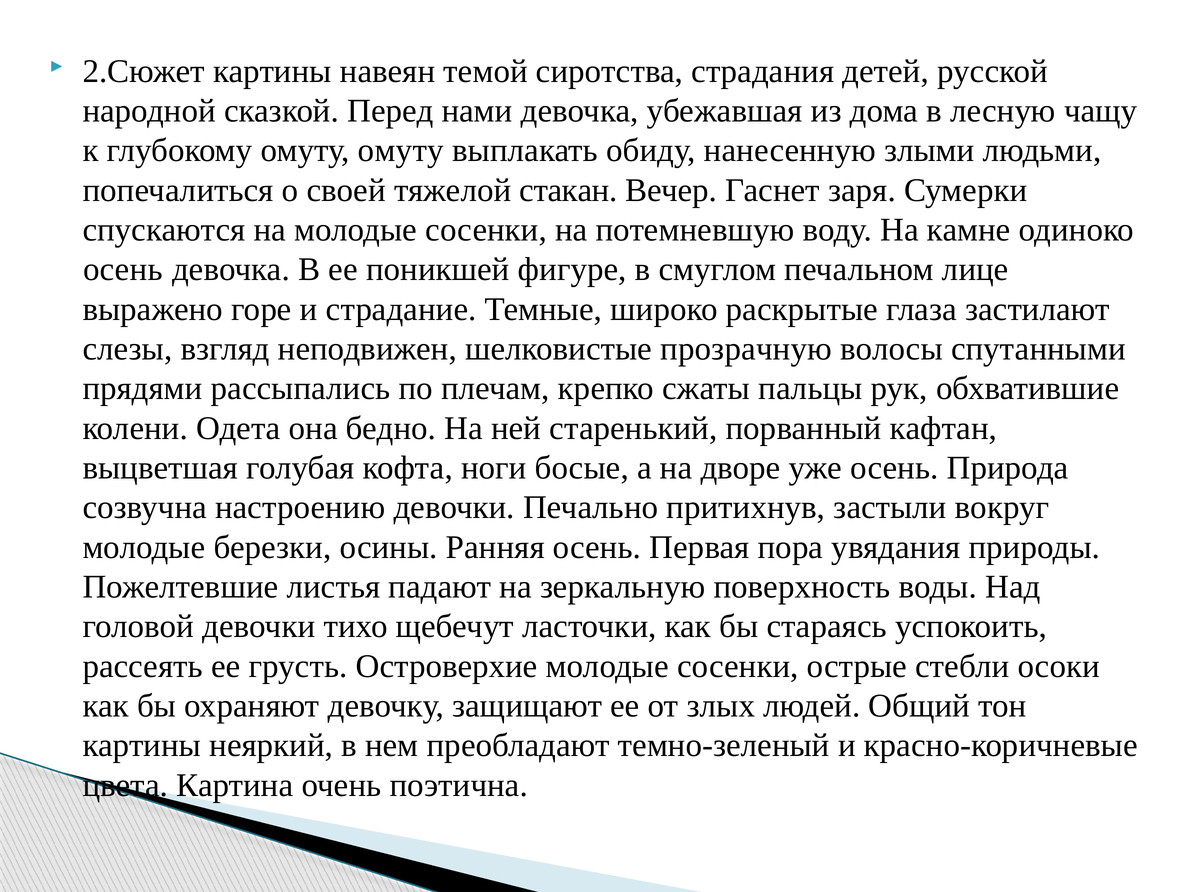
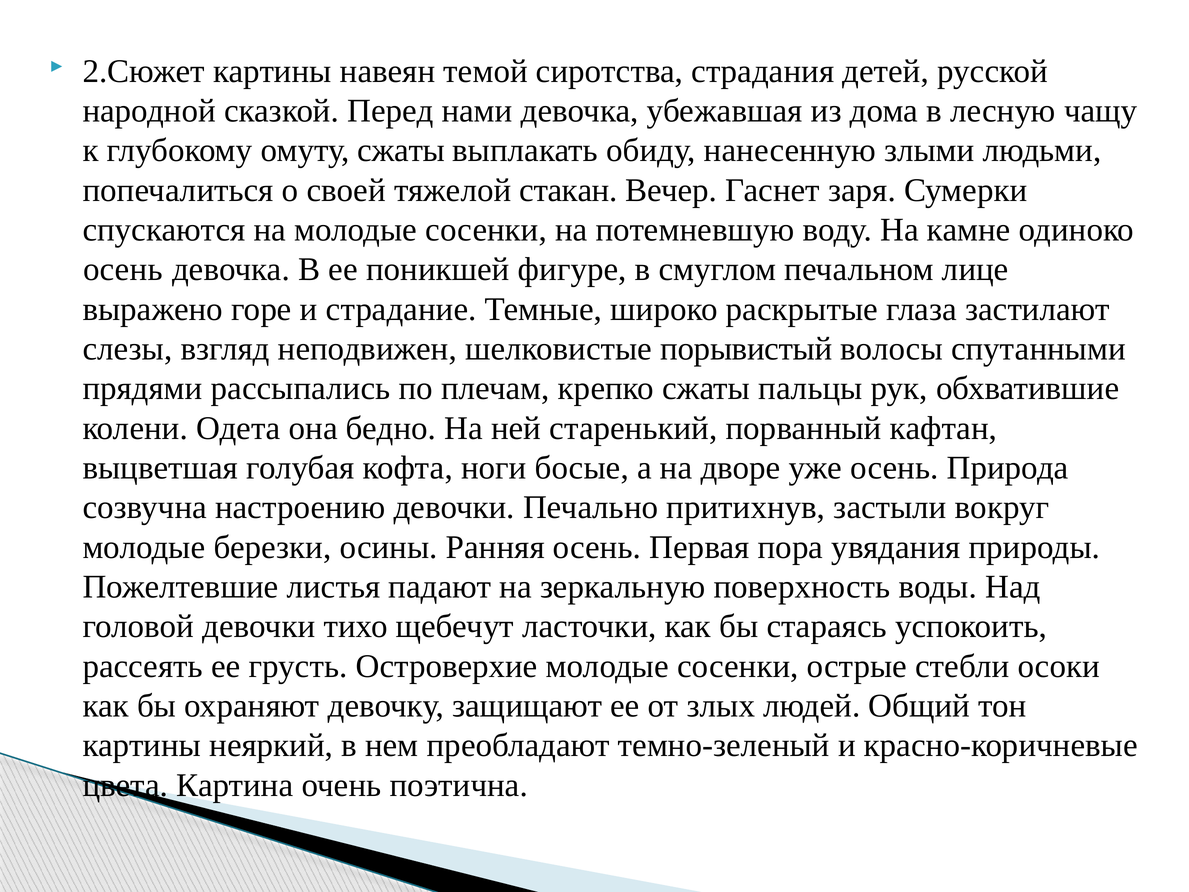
омуту омуту: омуту -> сжаты
прозрачную: прозрачную -> порывистый
